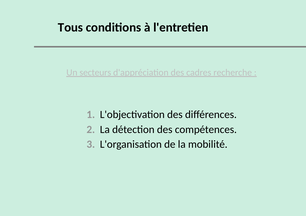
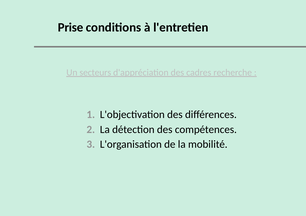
Tous: Tous -> Prise
